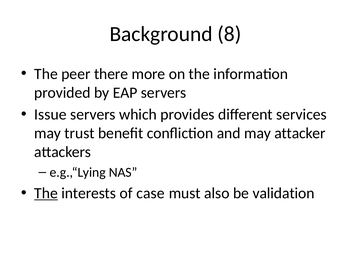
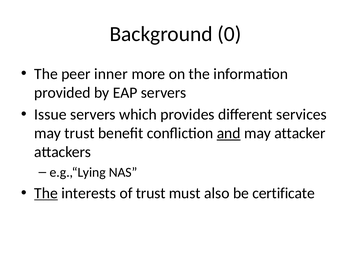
8: 8 -> 0
there: there -> inner
and underline: none -> present
of case: case -> trust
validation: validation -> certificate
